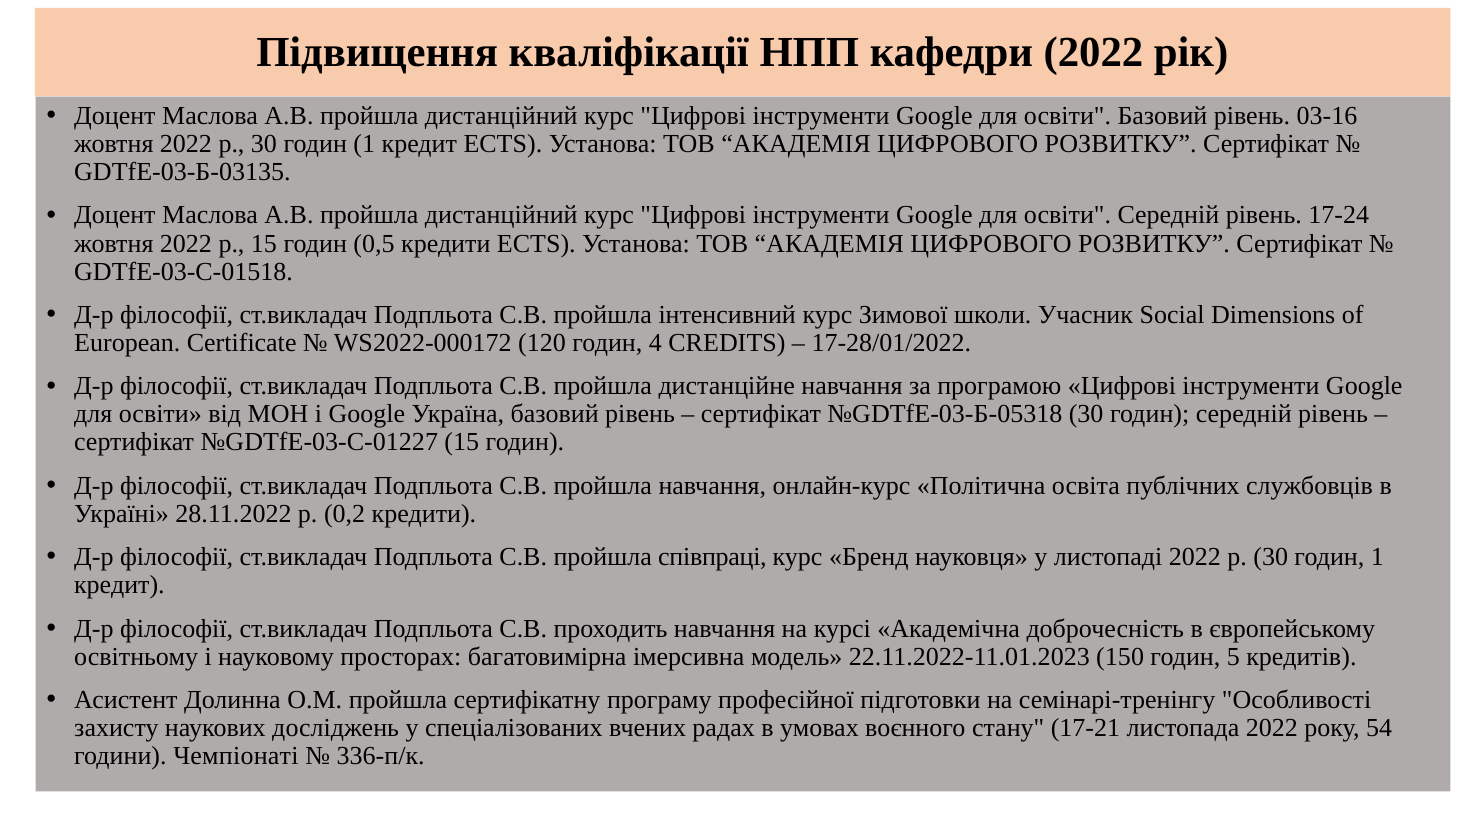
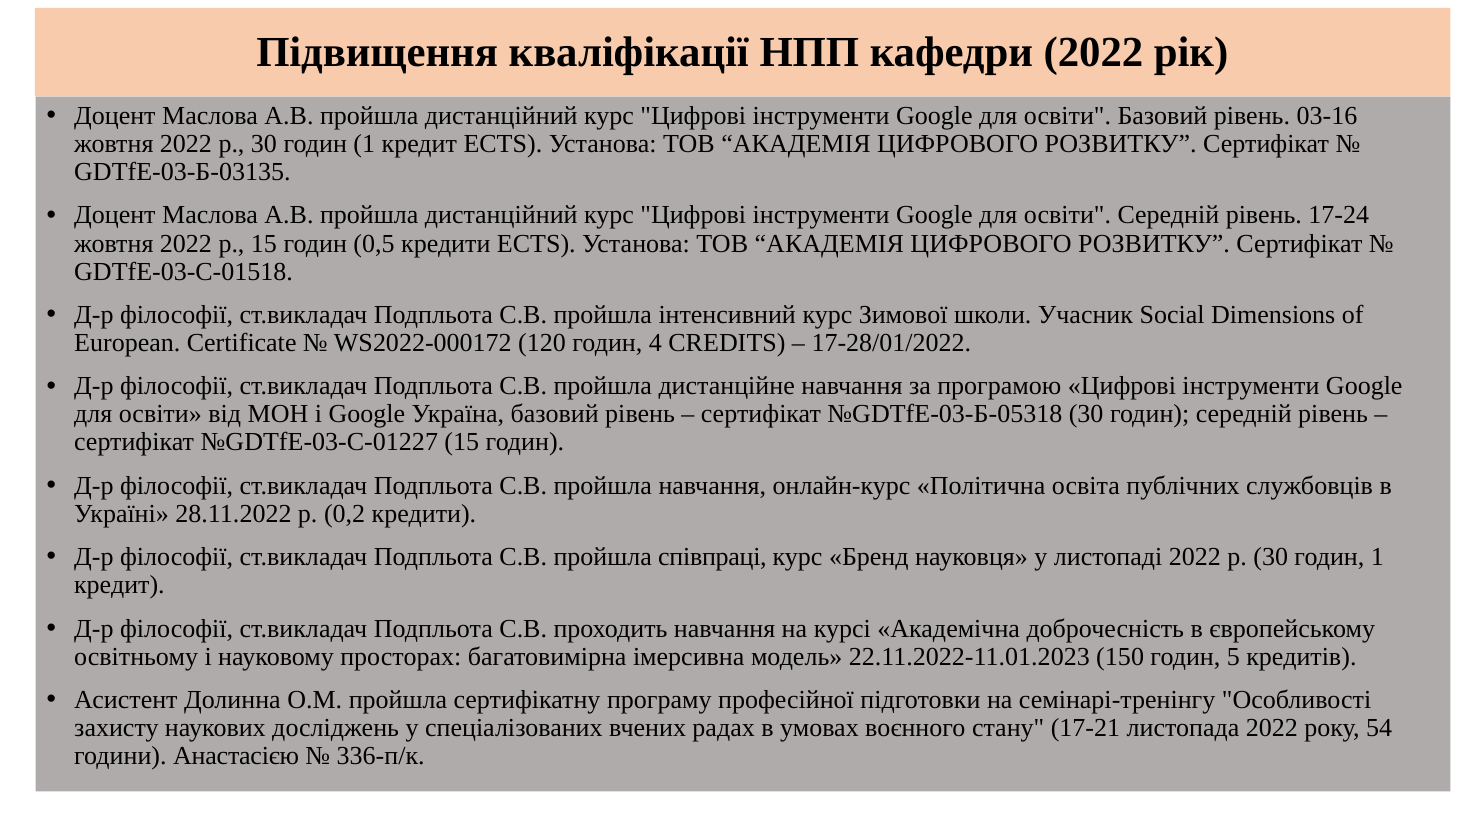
Чемпіонаті: Чемпіонаті -> Анастасією
